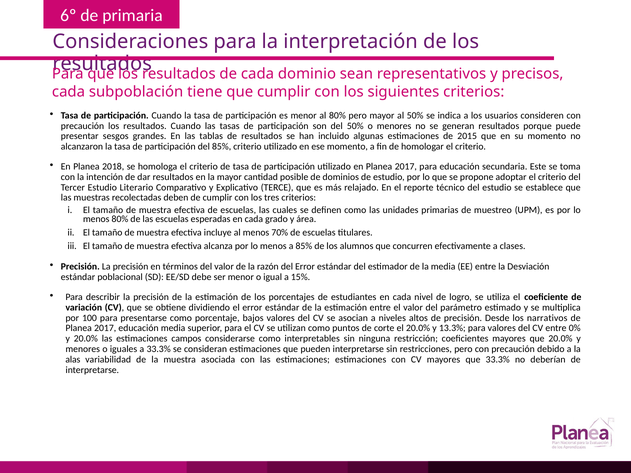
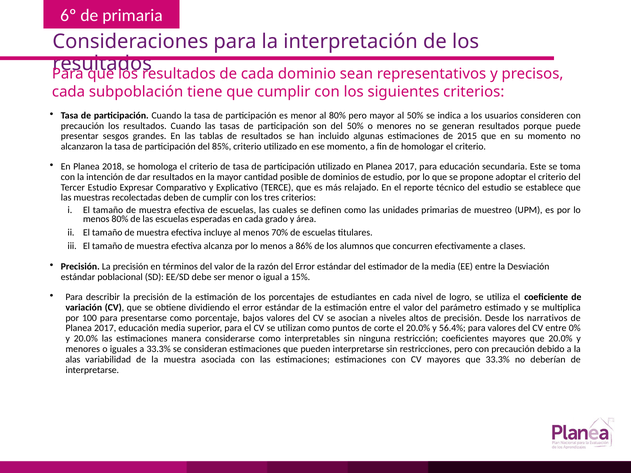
Literario: Literario -> Expresar
a 85%: 85% -> 86%
13.3%: 13.3% -> 56.4%
campos: campos -> manera
